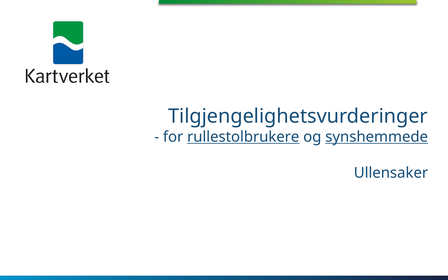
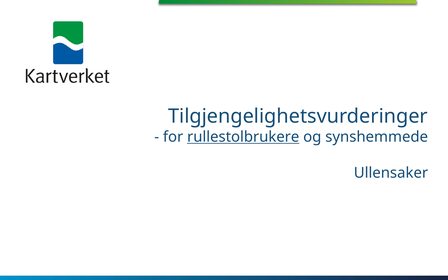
synshemmede underline: present -> none
